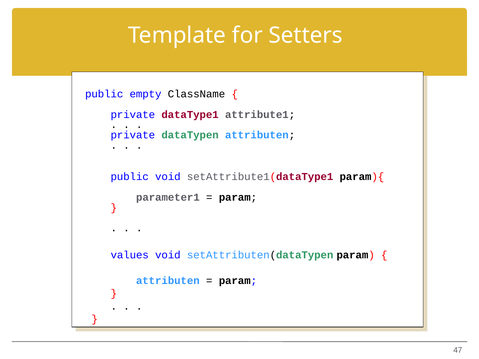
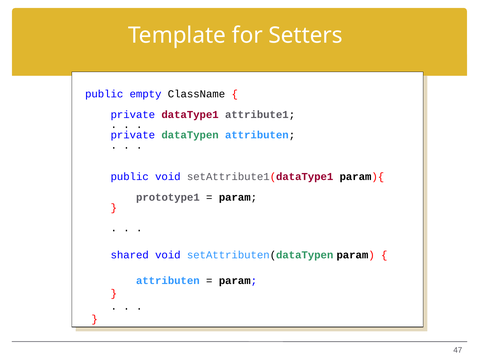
parameter1: parameter1 -> prototype1
values: values -> shared
